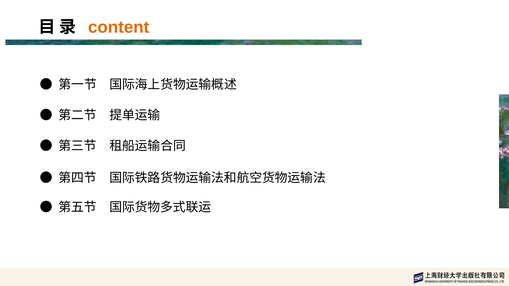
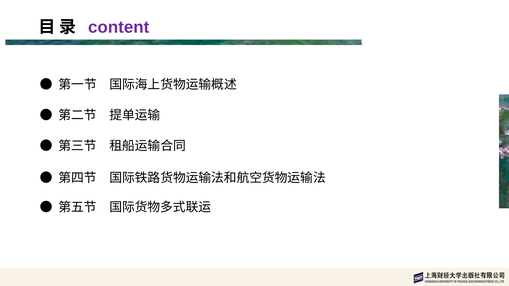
content colour: orange -> purple
